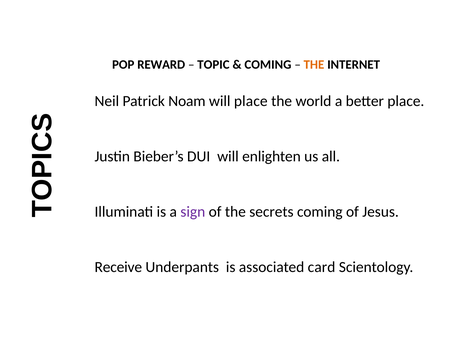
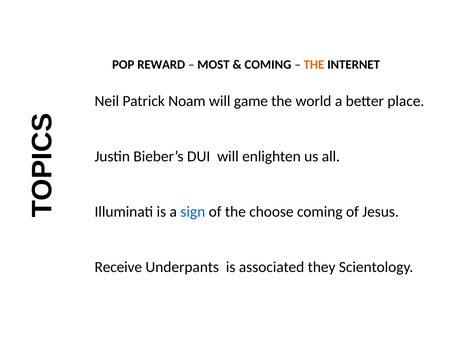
TOPIC: TOPIC -> MOST
will place: place -> game
sign colour: purple -> blue
secrets: secrets -> choose
card: card -> they
